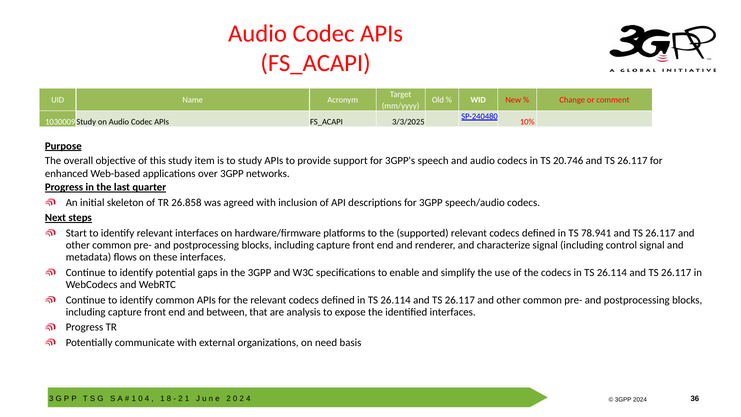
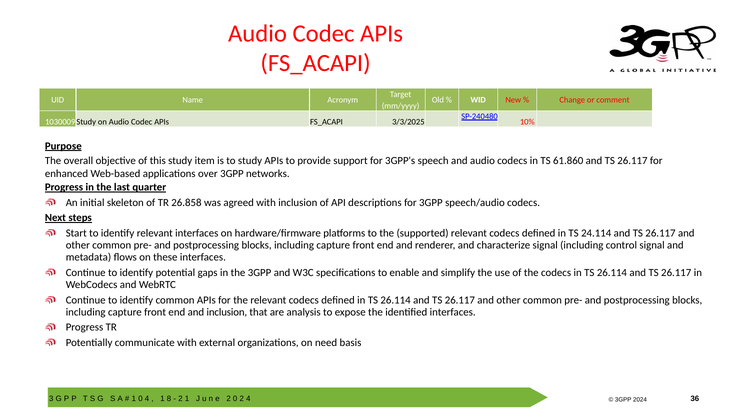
20.746: 20.746 -> 61.860
78.941: 78.941 -> 24.114
and between: between -> inclusion
